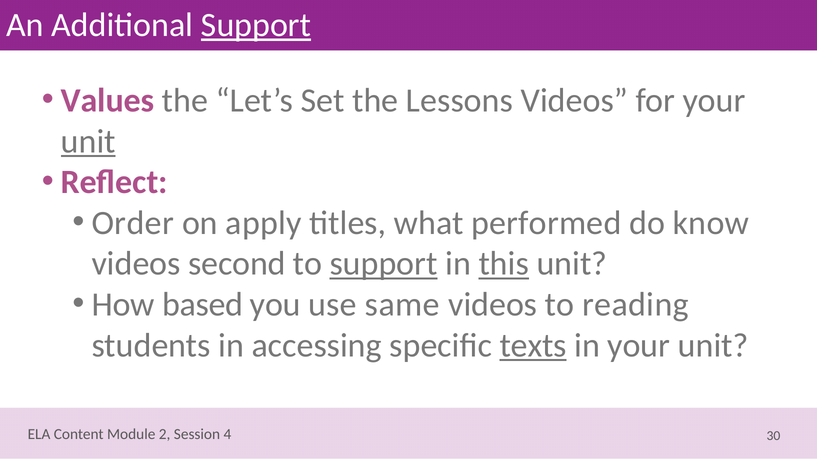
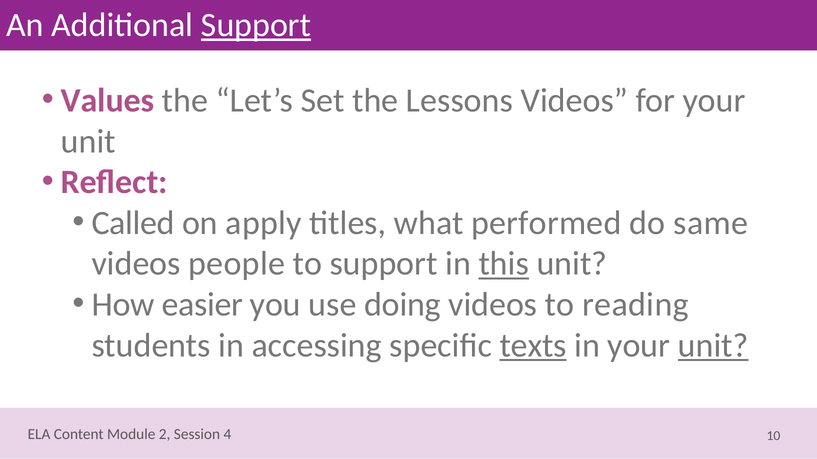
unit at (88, 142) underline: present -> none
Order: Order -> Called
know: know -> same
second: second -> people
support at (384, 264) underline: present -> none
based: based -> easier
same: same -> doing
unit at (713, 346) underline: none -> present
30: 30 -> 10
